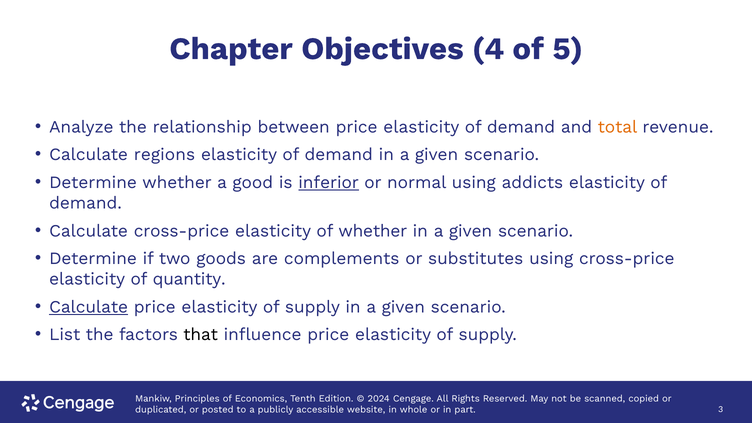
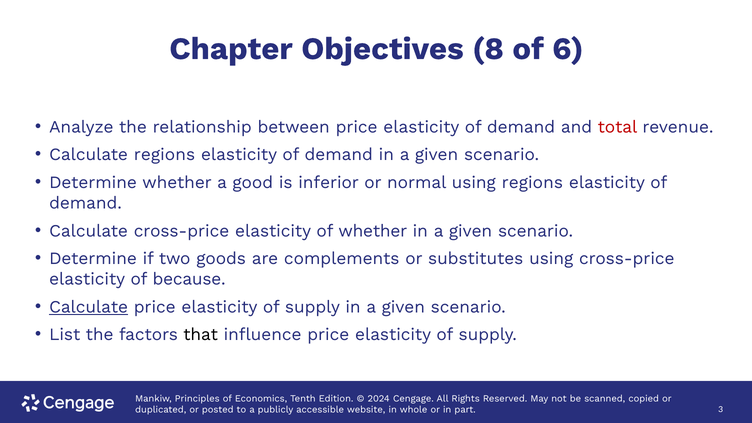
4: 4 -> 8
5: 5 -> 6
total colour: orange -> red
inferior underline: present -> none
using addicts: addicts -> regions
quantity: quantity -> because
